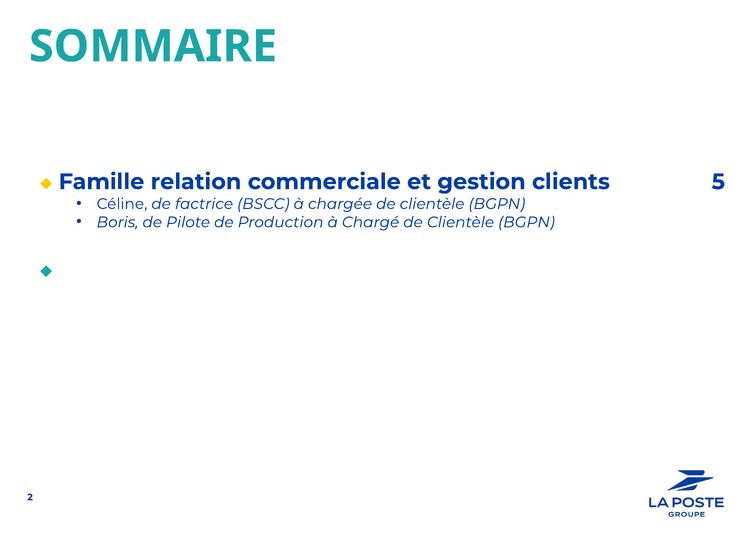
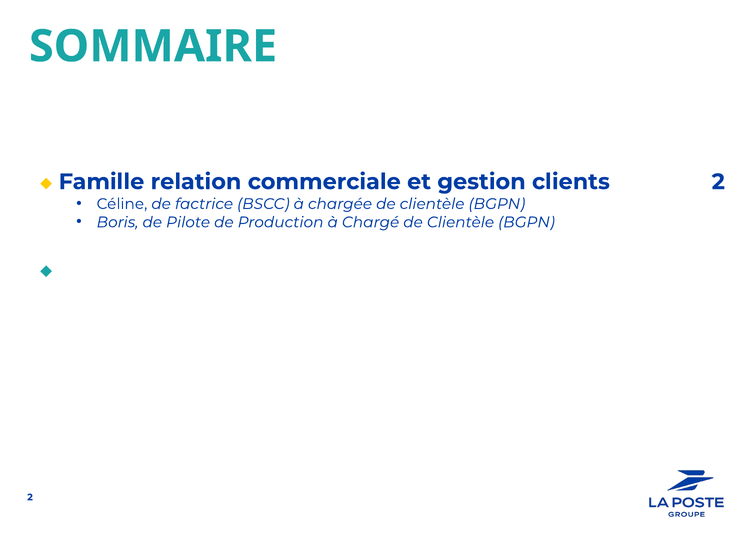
clients 5: 5 -> 2
